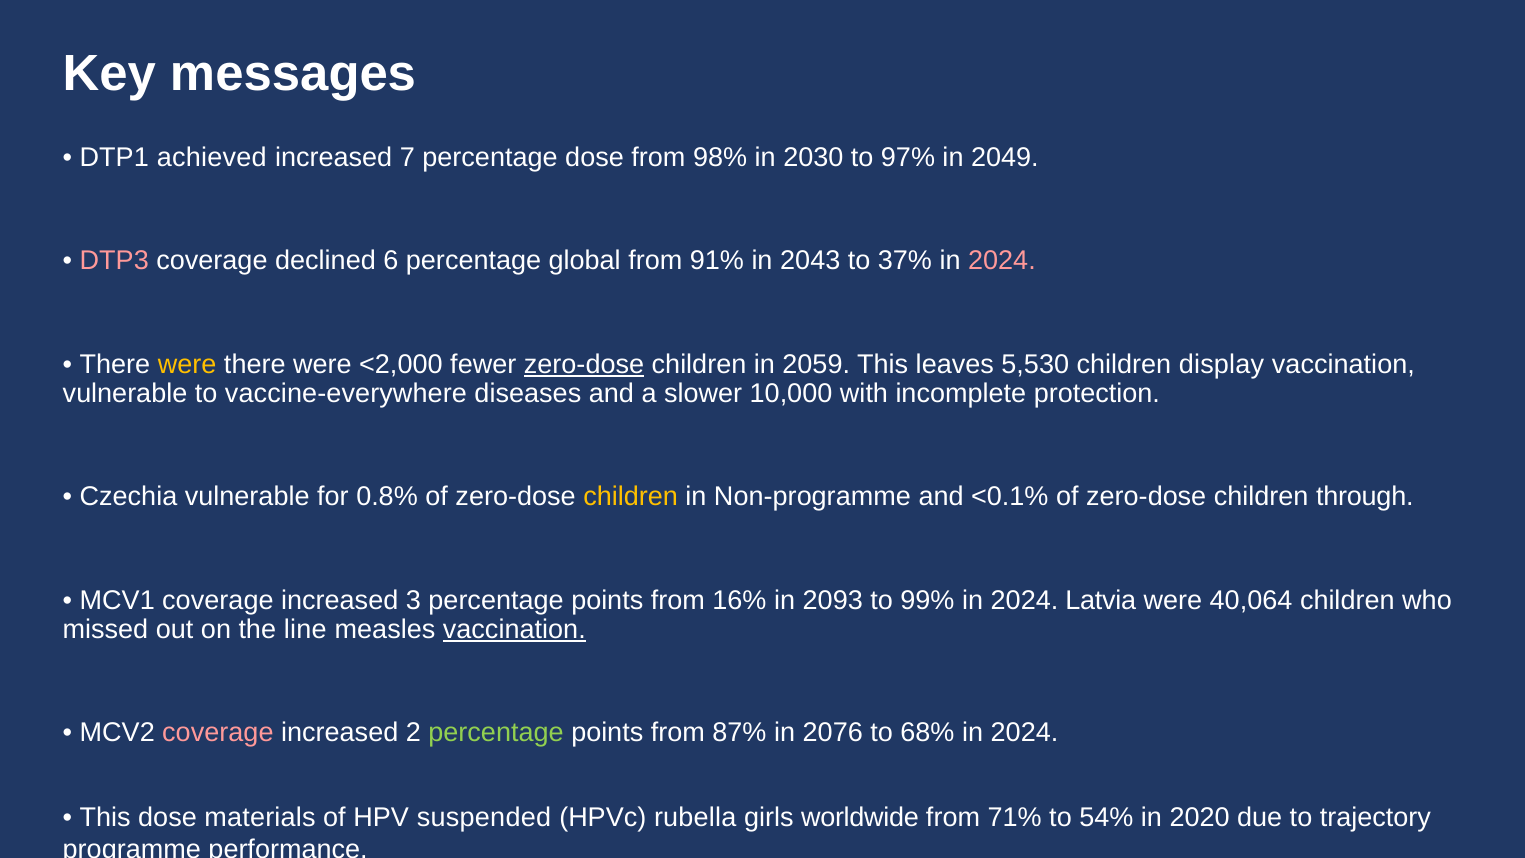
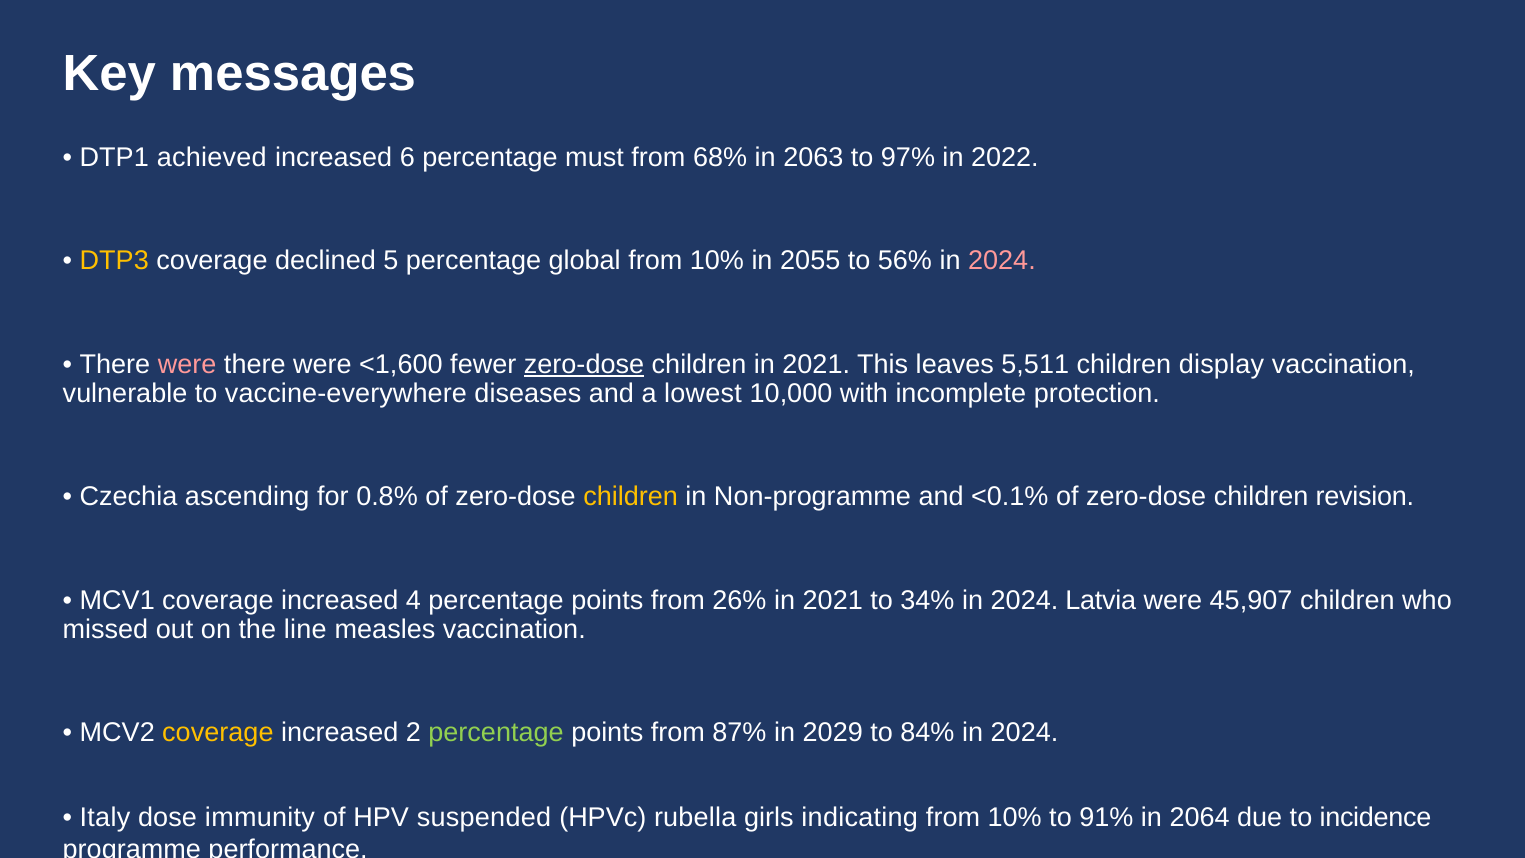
7: 7 -> 6
percentage dose: dose -> must
98%: 98% -> 68%
2030: 2030 -> 2063
2049: 2049 -> 2022
DTP3 colour: pink -> yellow
6: 6 -> 5
91% at (717, 261): 91% -> 10%
2043: 2043 -> 2055
37%: 37% -> 56%
were at (187, 364) colour: yellow -> pink
<2,000: <2,000 -> <1,600
children in 2059: 2059 -> 2021
5,530: 5,530 -> 5,511
slower: slower -> lowest
Czechia vulnerable: vulnerable -> ascending
through: through -> revision
3: 3 -> 4
16%: 16% -> 26%
2093 at (833, 600): 2093 -> 2021
99%: 99% -> 34%
40,064: 40,064 -> 45,907
vaccination at (514, 629) underline: present -> none
coverage at (218, 733) colour: pink -> yellow
2076: 2076 -> 2029
68%: 68% -> 84%
This at (105, 817): This -> Italy
materials: materials -> immunity
worldwide: worldwide -> indicating
71% at (1015, 817): 71% -> 10%
54%: 54% -> 91%
2020: 2020 -> 2064
trajectory: trajectory -> incidence
